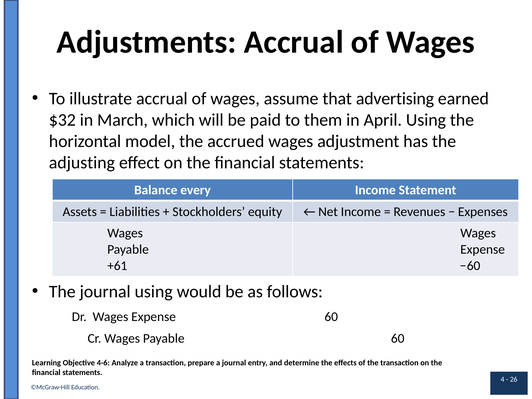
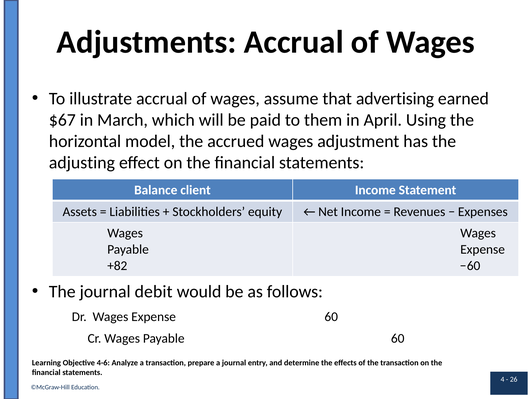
$32: $32 -> $67
every: every -> client
+61: +61 -> +82
journal using: using -> debit
